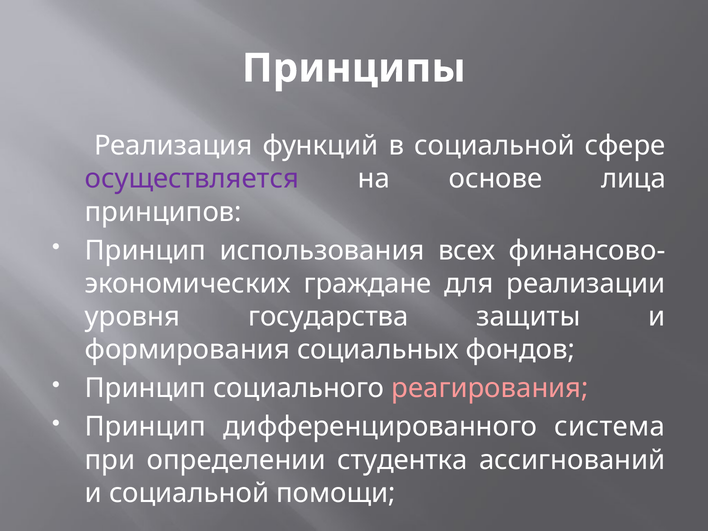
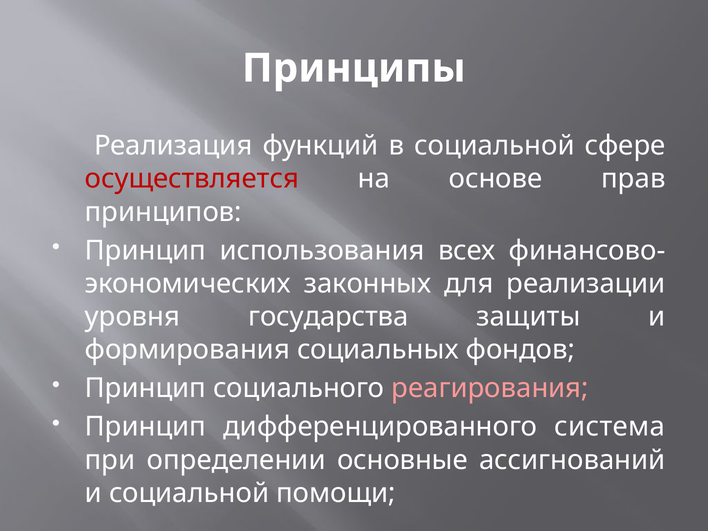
осуществляется colour: purple -> red
лица: лица -> прав
граждане: граждане -> законных
студентка: студентка -> основные
